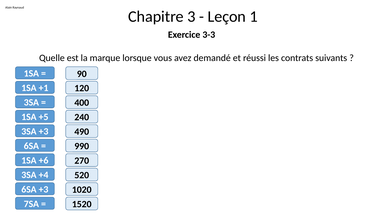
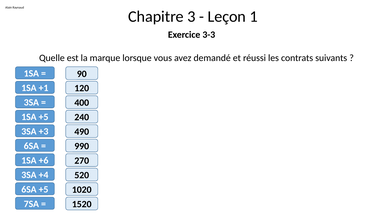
6SA +3: +3 -> +5
